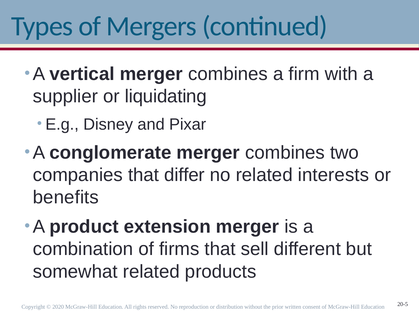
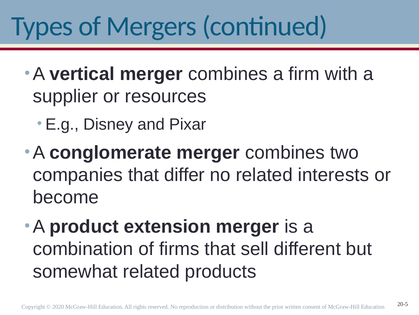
liquidating: liquidating -> resources
benefits: benefits -> become
